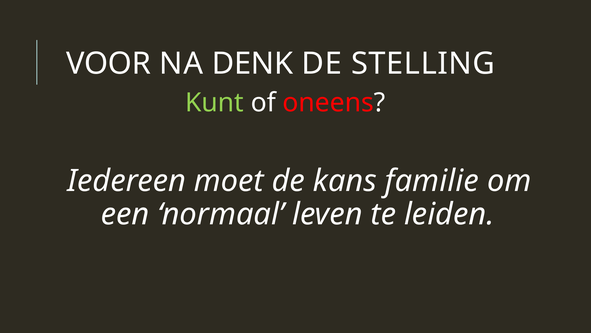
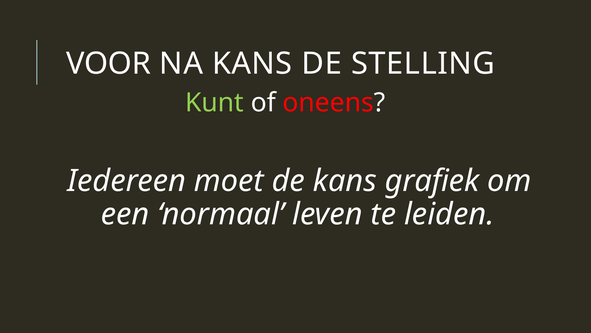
NA DENK: DENK -> KANS
familie: familie -> grafiek
